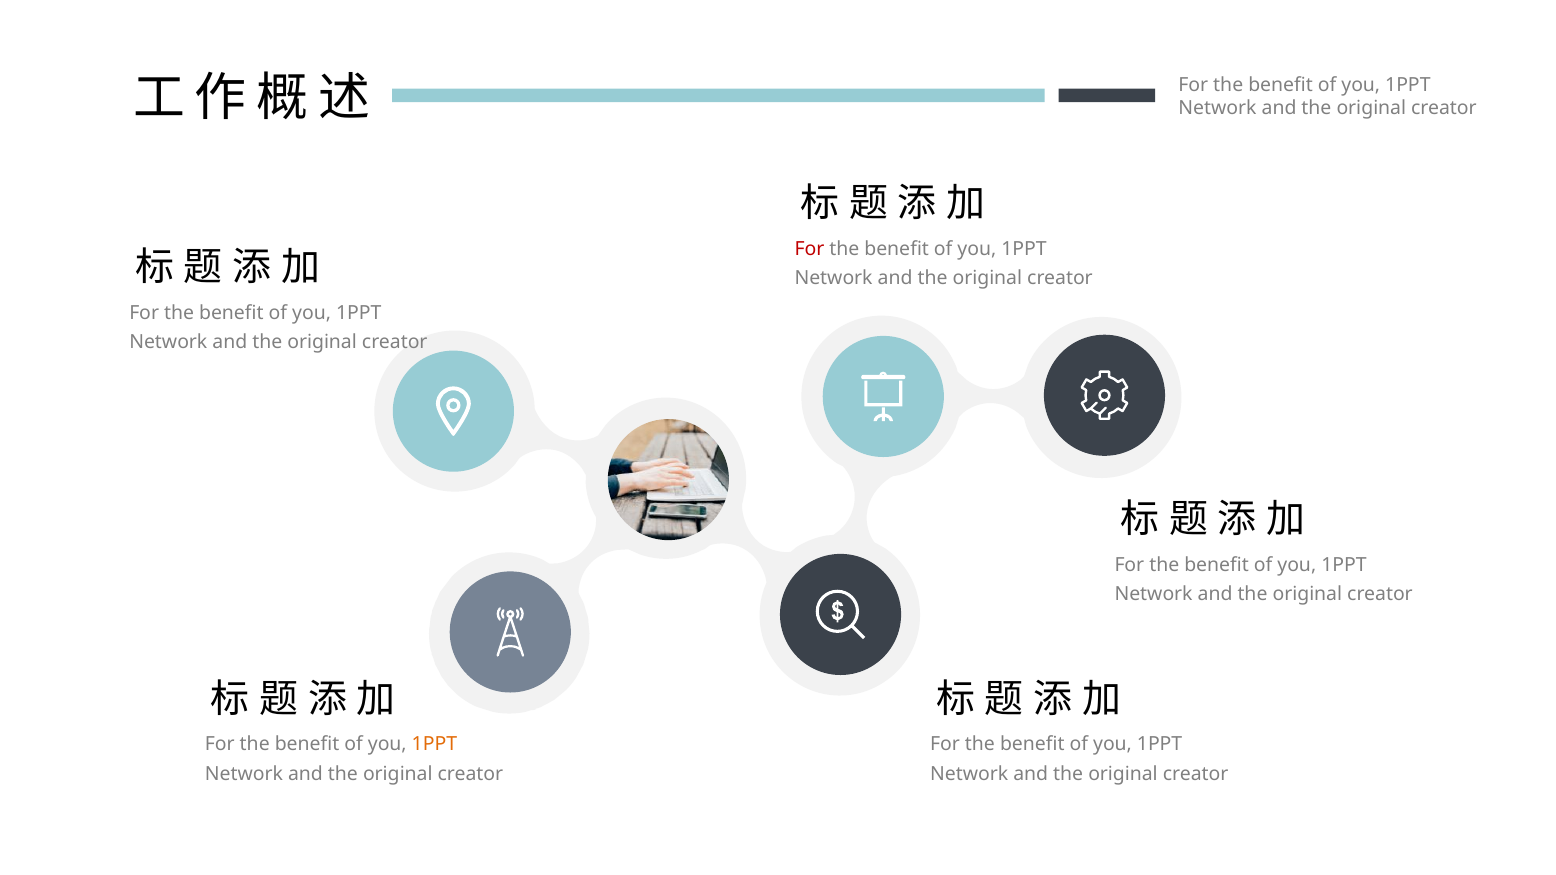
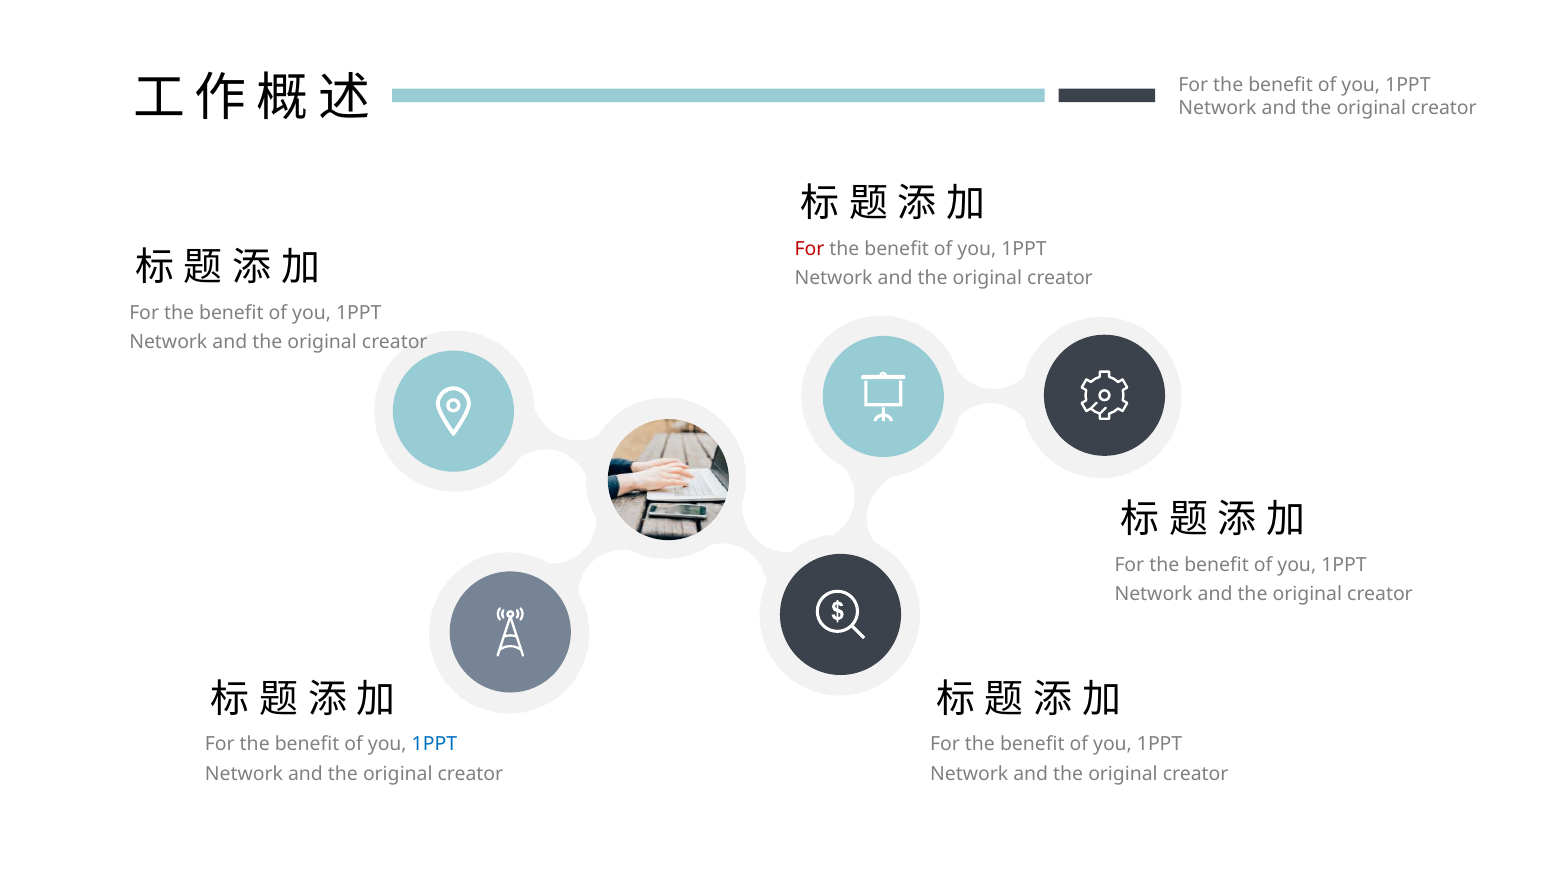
1PPT at (434, 745) colour: orange -> blue
